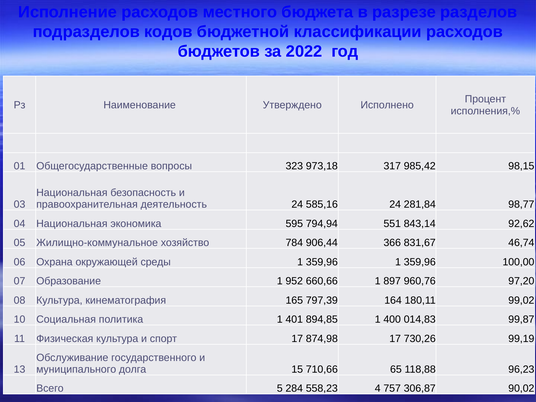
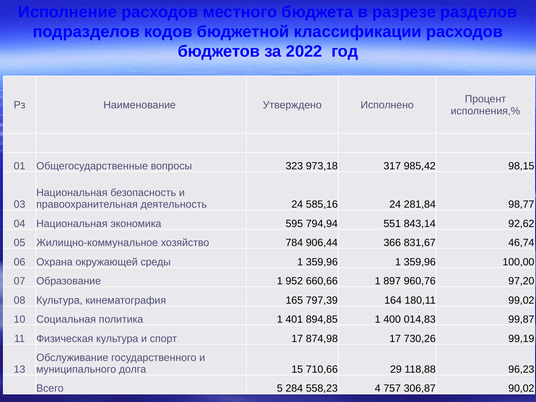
65: 65 -> 29
